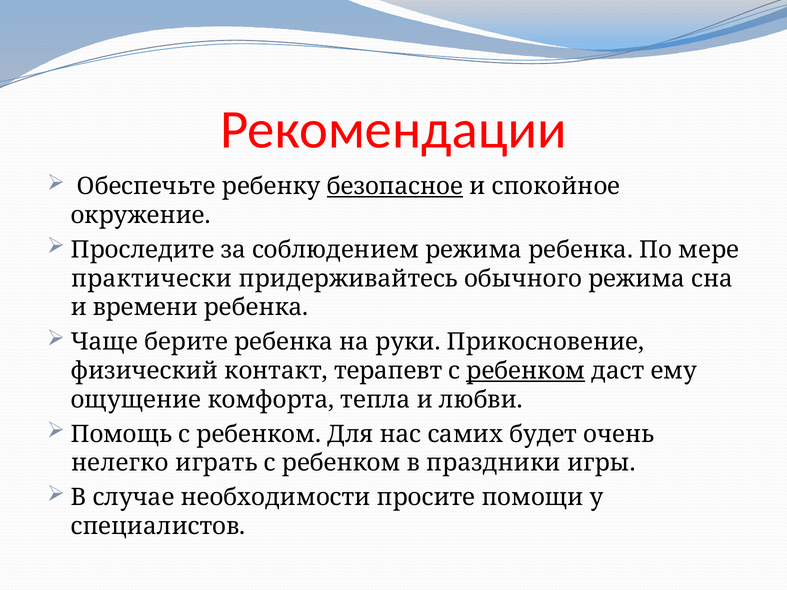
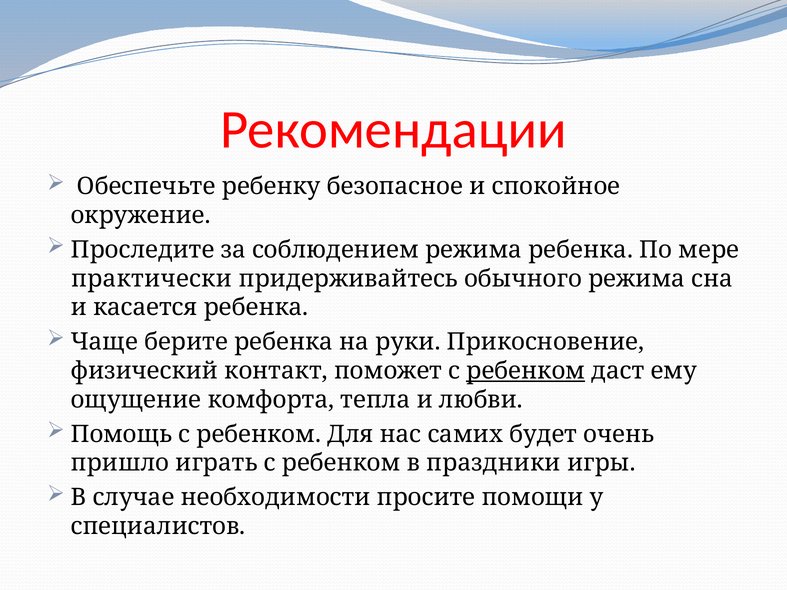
безопасное underline: present -> none
времени: времени -> касается
терапевт: терапевт -> поможет
нелегко: нелегко -> пришло
